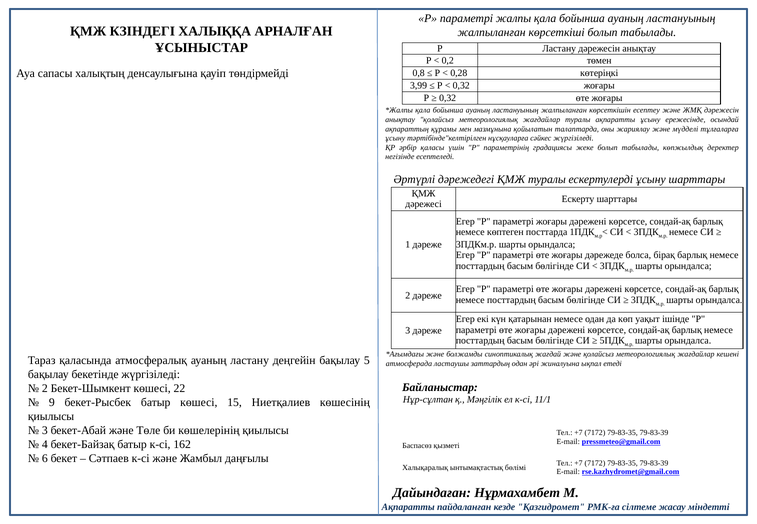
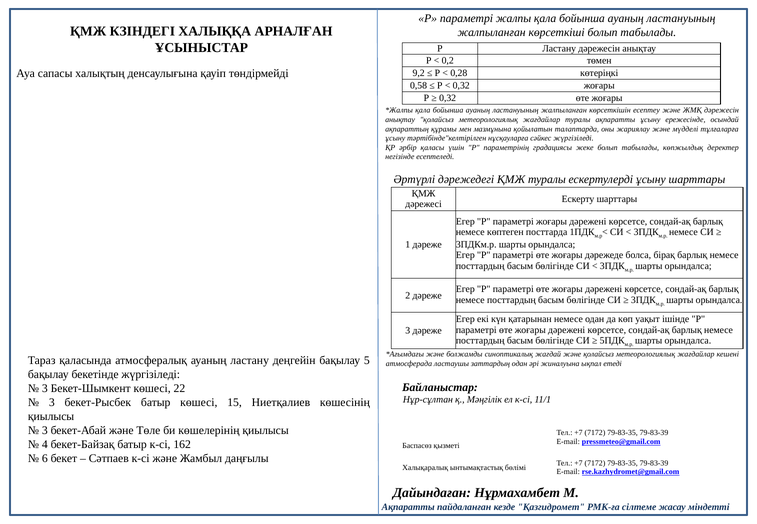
0,8: 0,8 -> 9,2
3,99: 3,99 -> 0,58
2 at (45, 388): 2 -> 3
9 at (52, 402): 9 -> 3
